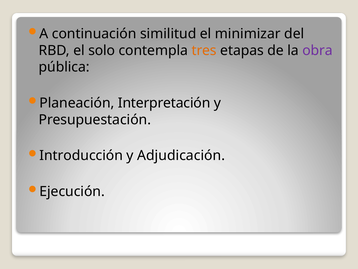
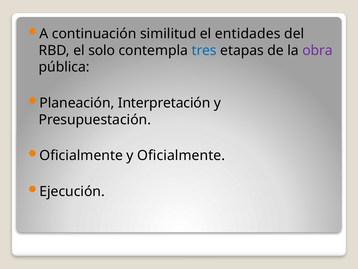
minimizar: minimizar -> entidades
tres colour: orange -> blue
Introducción at (81, 155): Introducción -> Oficialmente
y Adjudicación: Adjudicación -> Oficialmente
